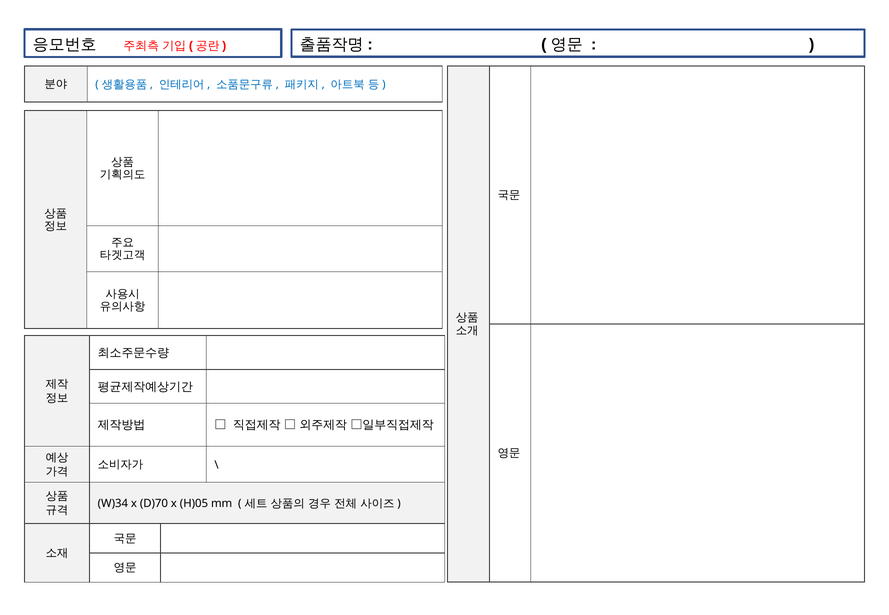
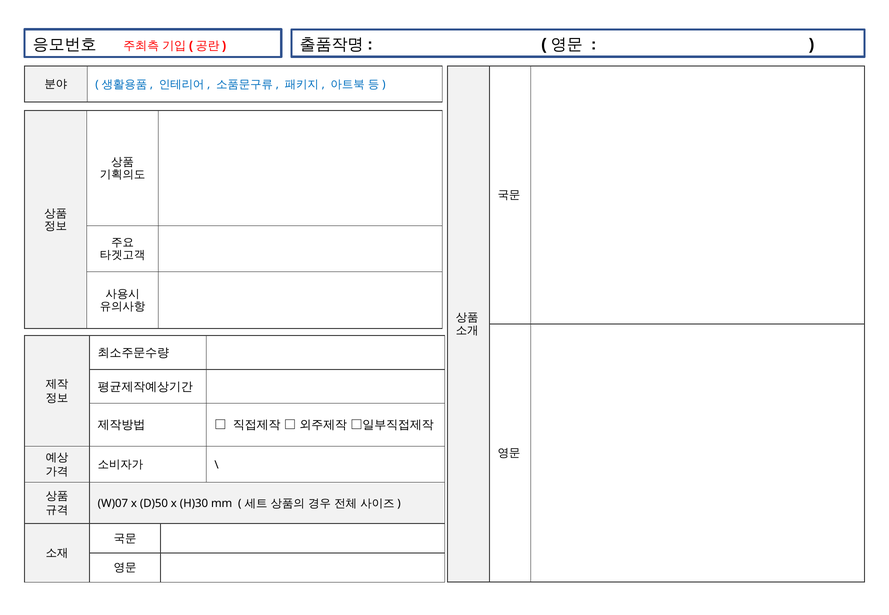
W)34: W)34 -> W)07
D)70: D)70 -> D)50
H)05: H)05 -> H)30
